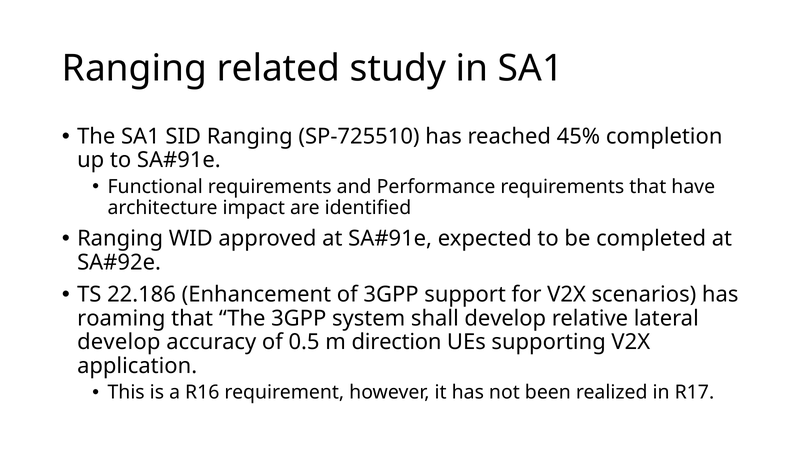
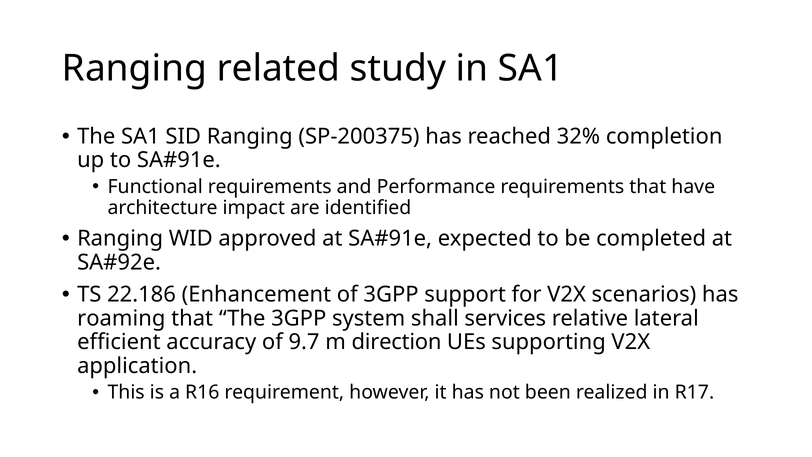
SP-725510: SP-725510 -> SP-200375
45%: 45% -> 32%
shall develop: develop -> services
develop at (119, 342): develop -> efficient
0.5: 0.5 -> 9.7
